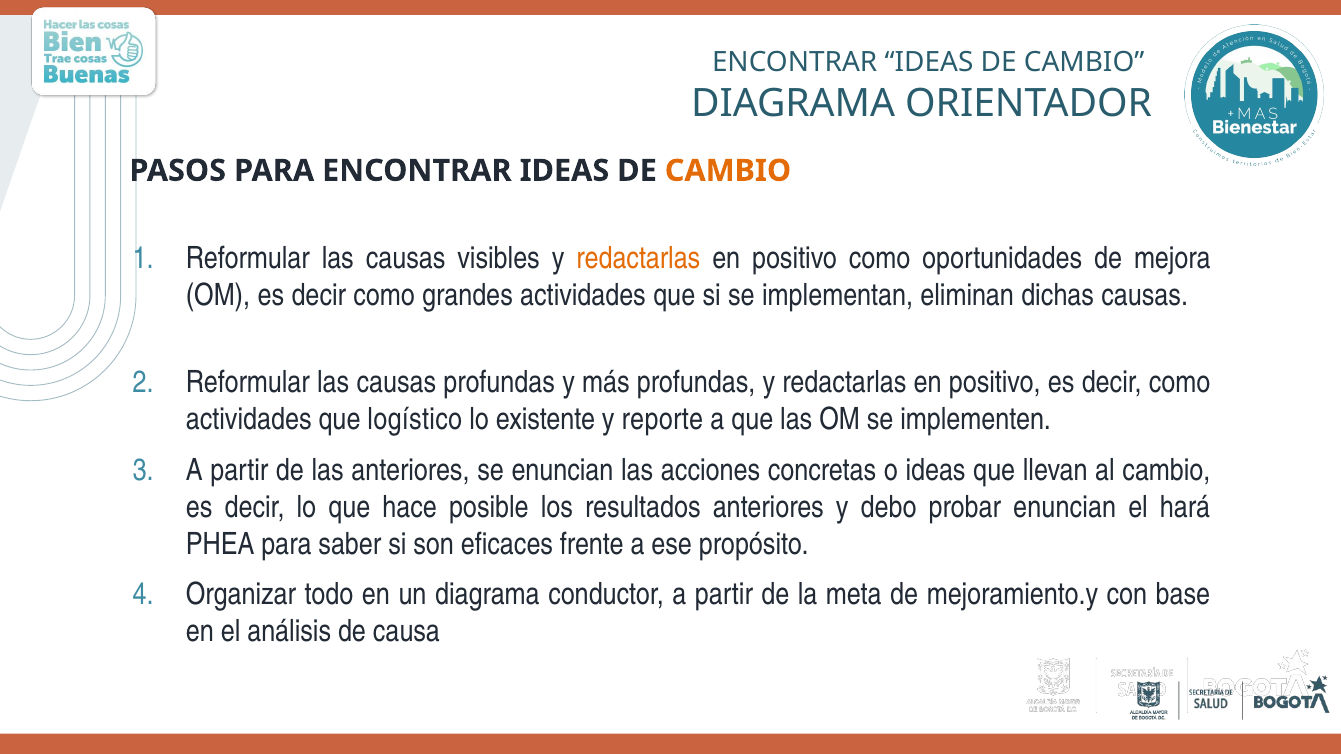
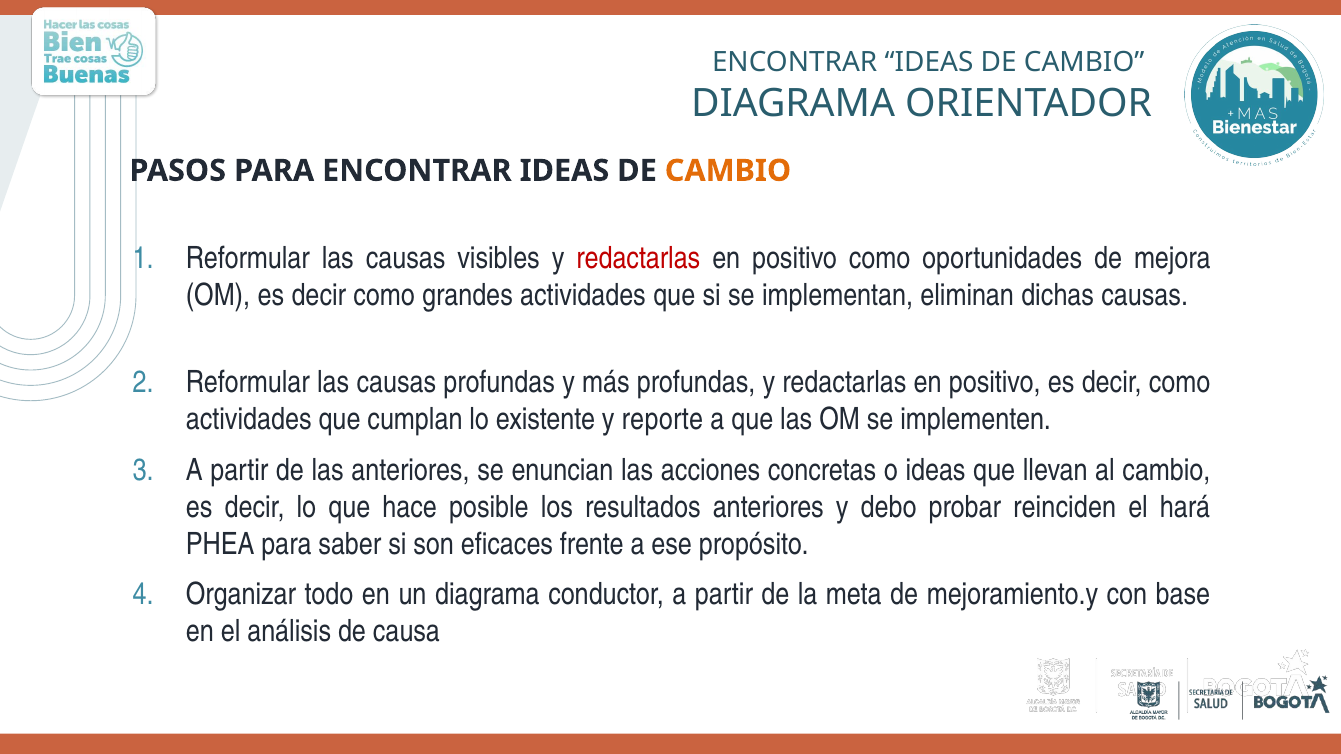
redactarlas at (638, 258) colour: orange -> red
logístico: logístico -> cumplan
probar enuncian: enuncian -> reinciden
